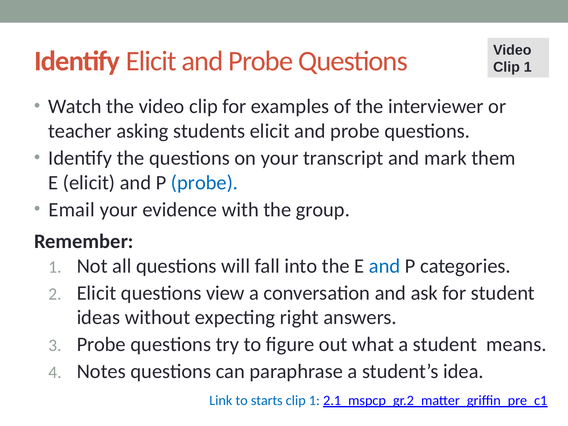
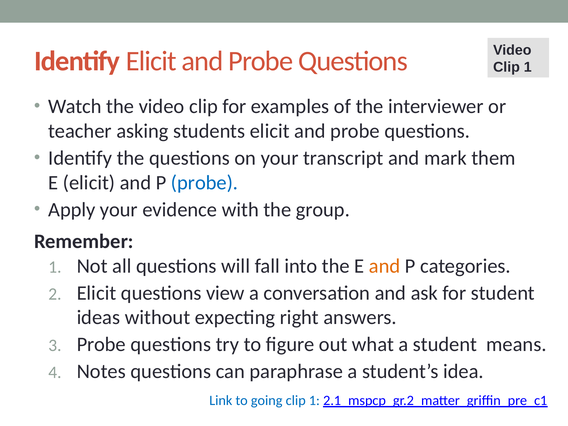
Email: Email -> Apply
and at (385, 266) colour: blue -> orange
starts: starts -> going
